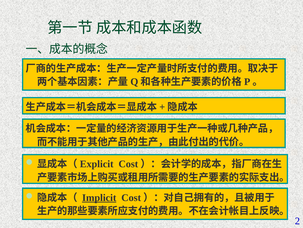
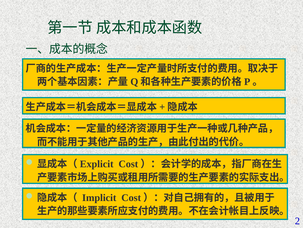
Implicit underline: present -> none
